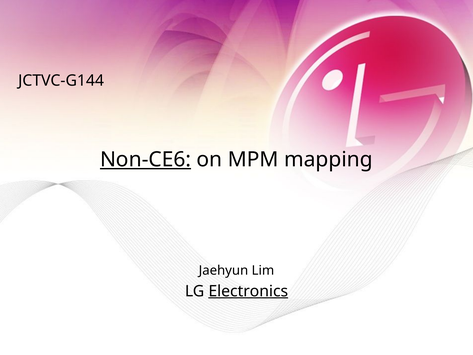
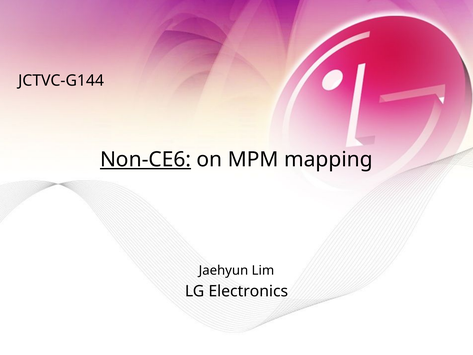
Electronics underline: present -> none
